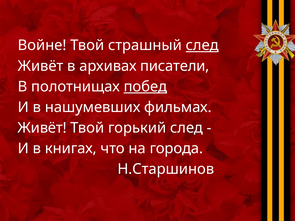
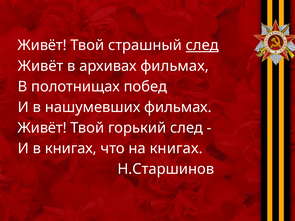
Войне at (42, 45): Войне -> Живёт
архивах писатели: писатели -> фильмах
побед underline: present -> none
на города: города -> книгах
